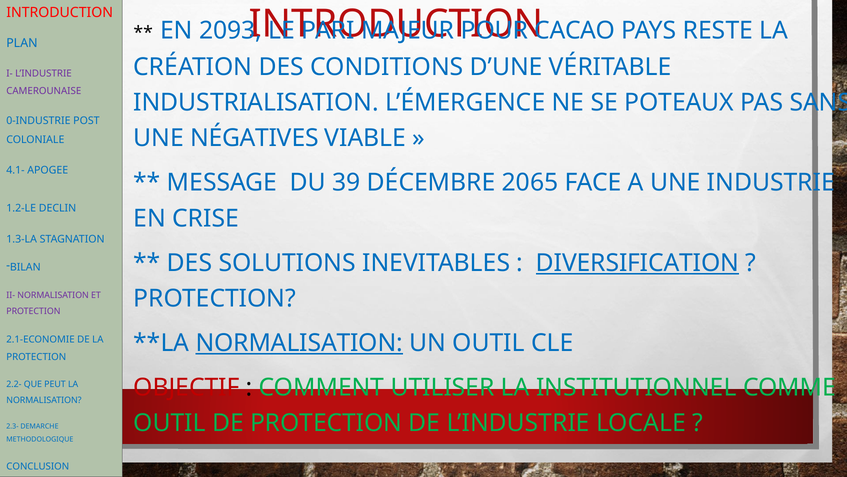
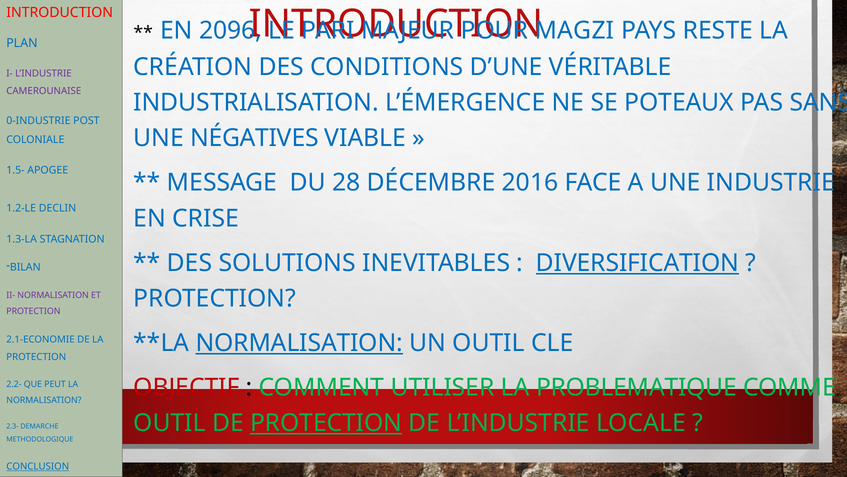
2093: 2093 -> 2096
CACAO: CACAO -> MAGZI
4.1-: 4.1- -> 1.5-
39: 39 -> 28
2065: 2065 -> 2016
INSTITUTIONNEL: INSTITUTIONNEL -> PROBLEMATIQUE
PROTECTION at (326, 423) underline: none -> present
CONCLUSION underline: none -> present
